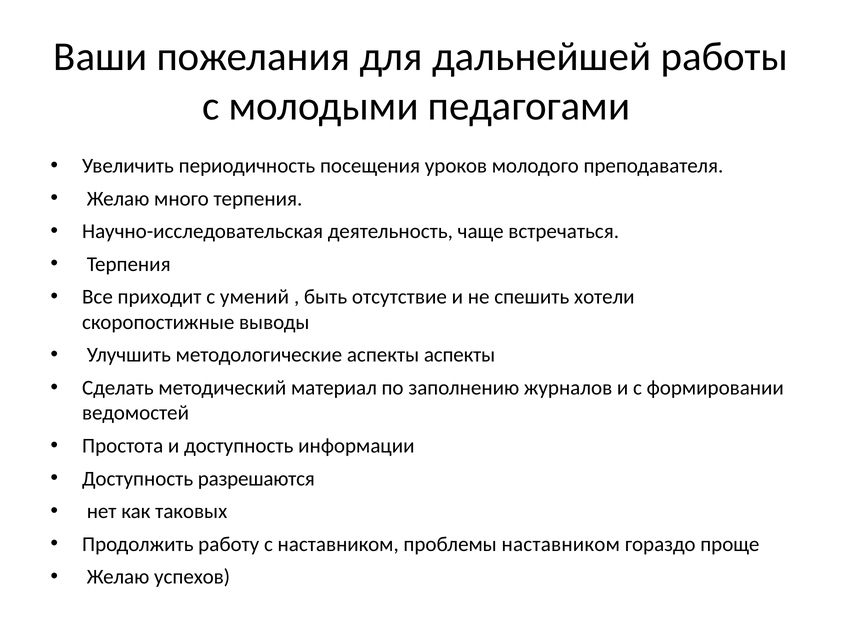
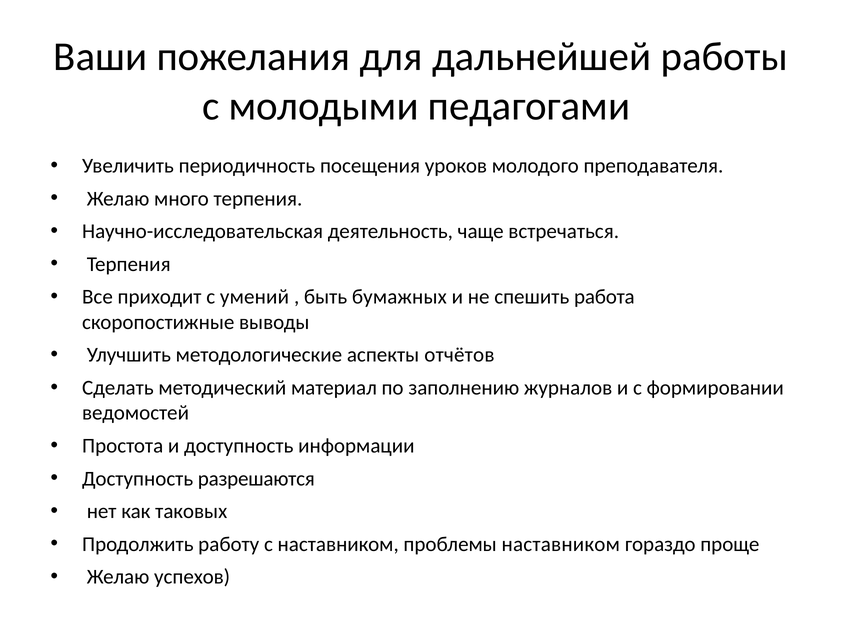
отсутствие: отсутствие -> бумажных
хотели: хотели -> работа
аспекты аспекты: аспекты -> отчётов
